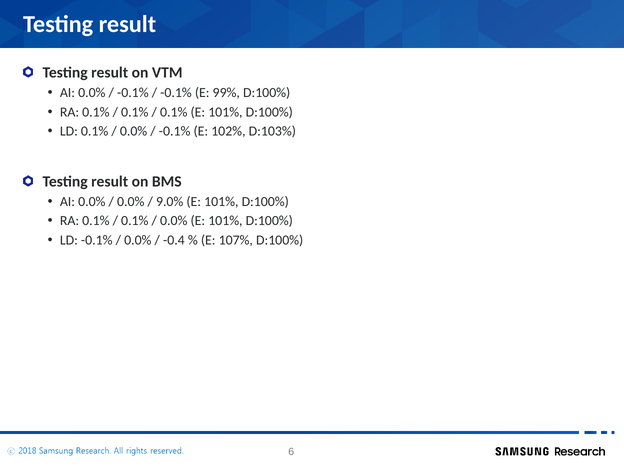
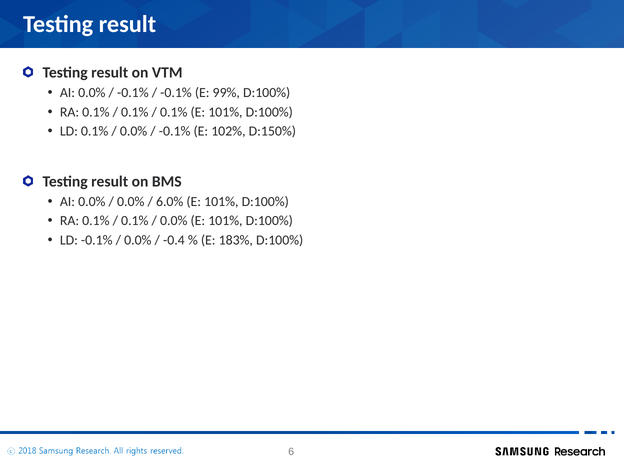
D:103%: D:103% -> D:150%
9.0%: 9.0% -> 6.0%
107%: 107% -> 183%
